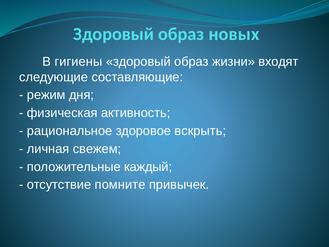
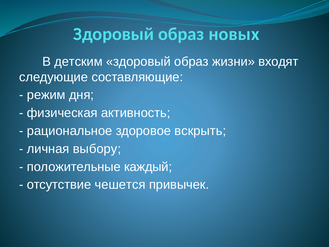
гигиены: гигиены -> детским
свежем: свежем -> выбору
помните: помните -> чешется
